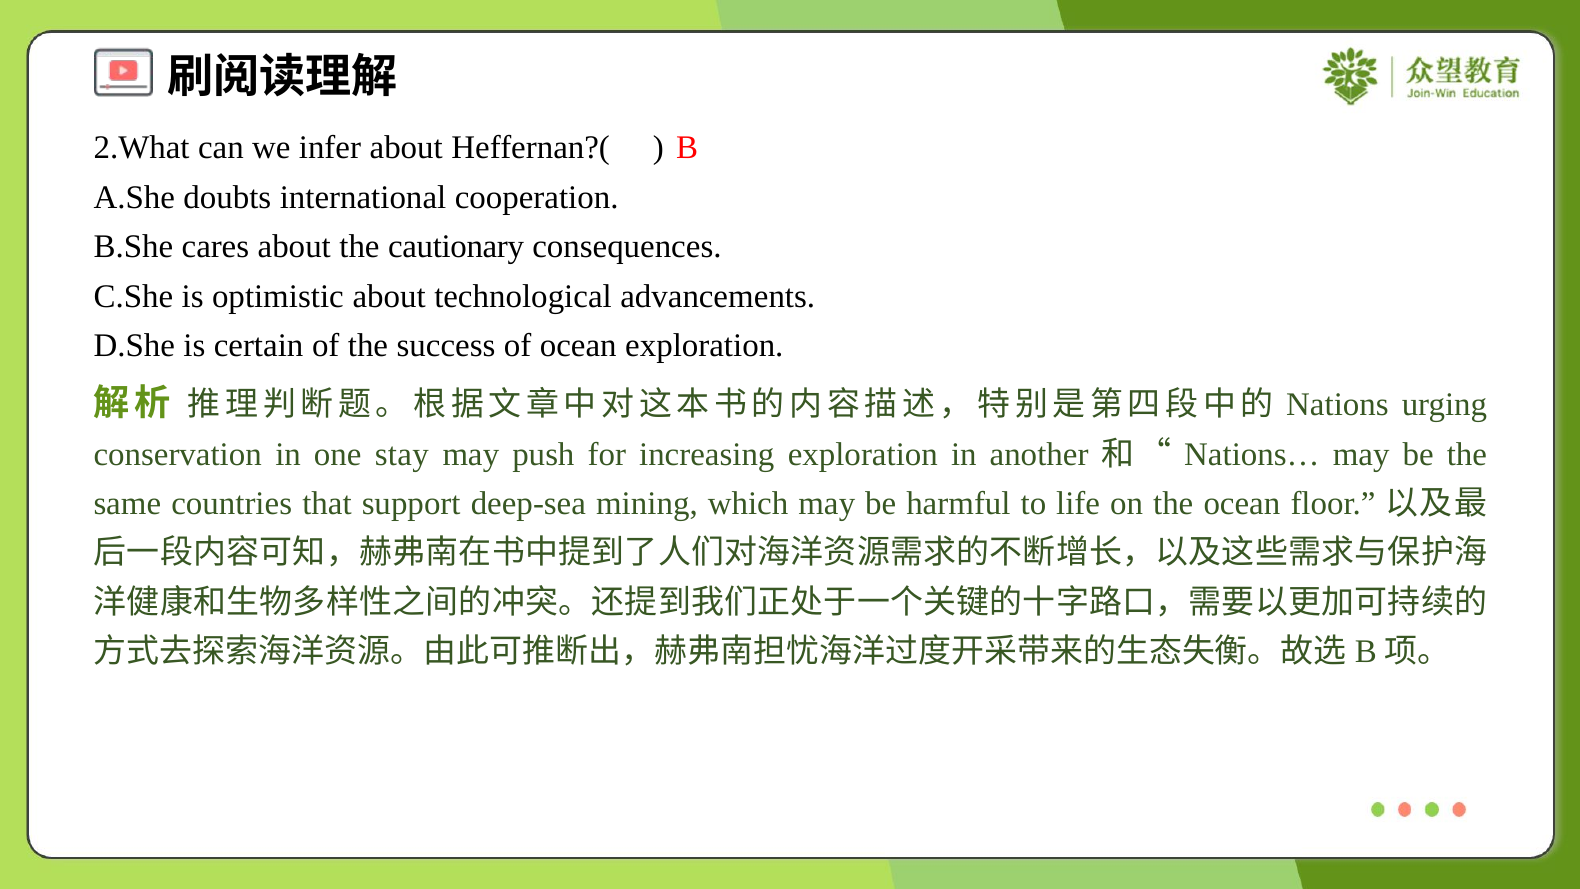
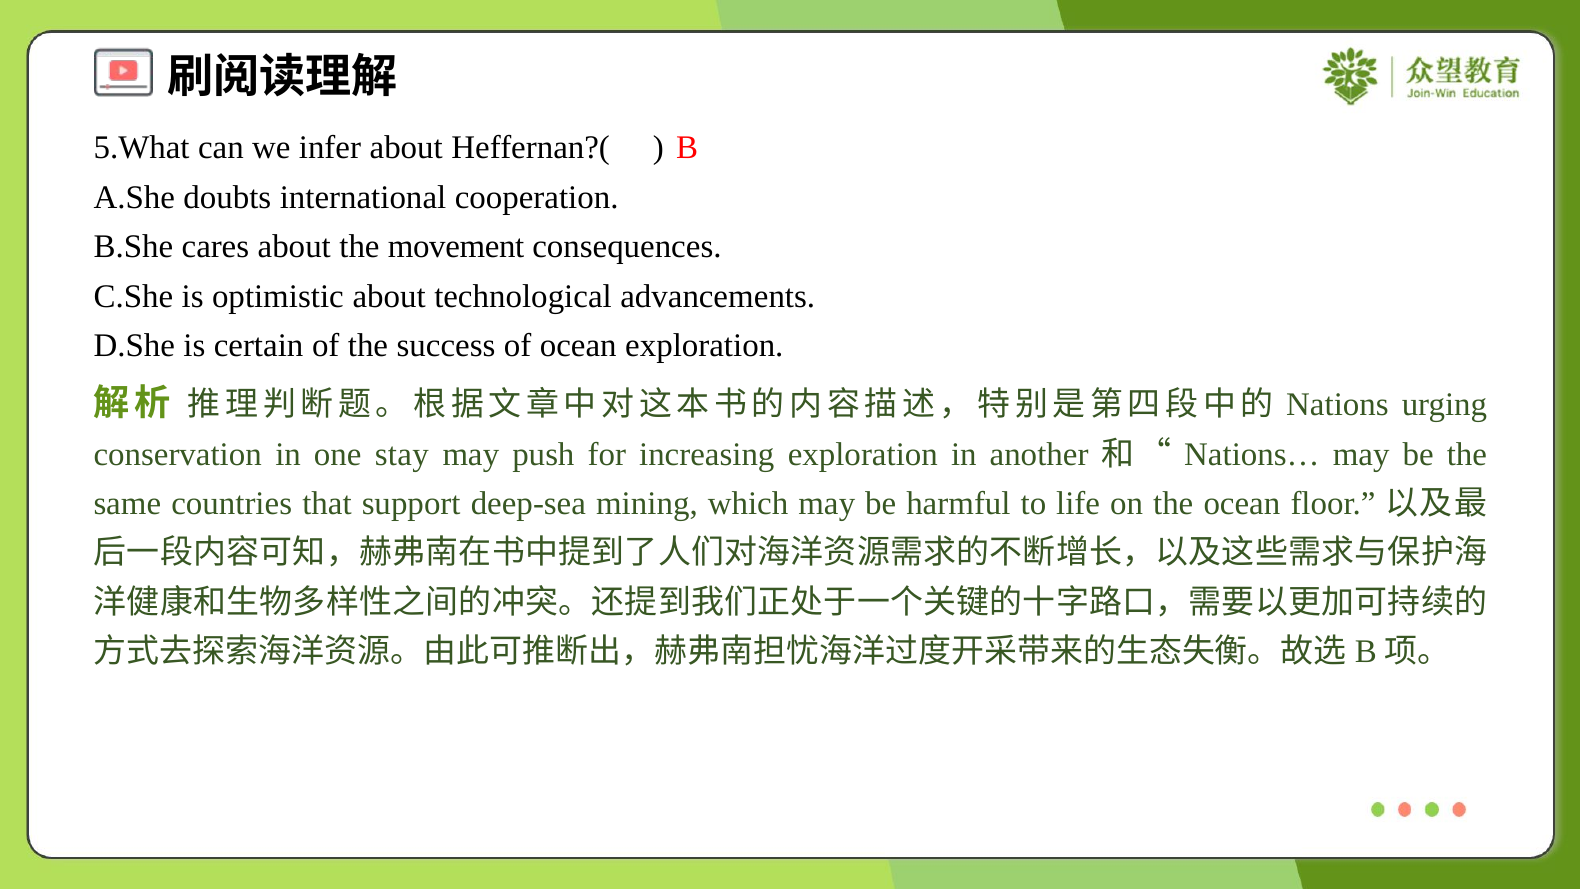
2.What: 2.What -> 5.What
cautionary: cautionary -> movement
